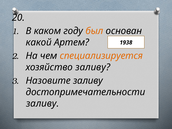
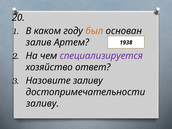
какой: какой -> залив
специализируется colour: orange -> purple
хозяйство заливу: заливу -> ответ
